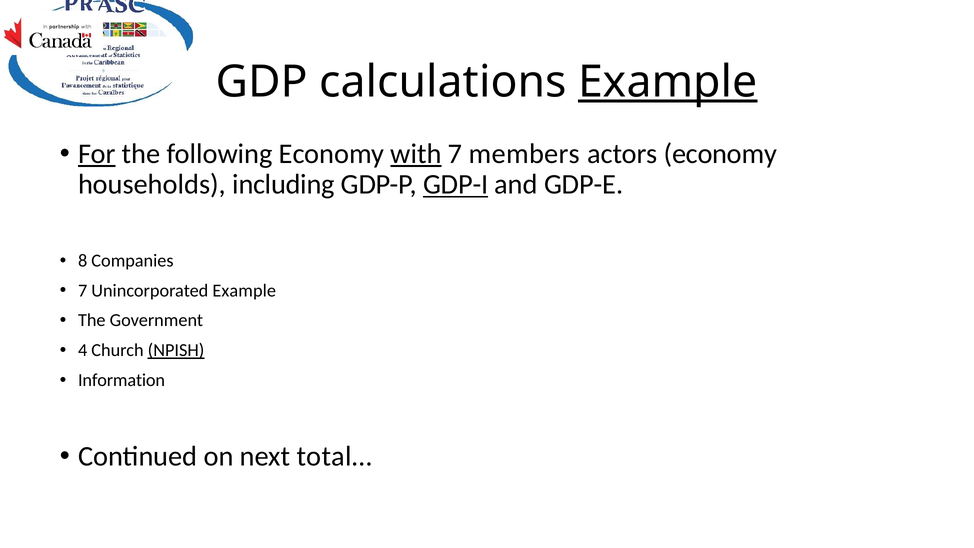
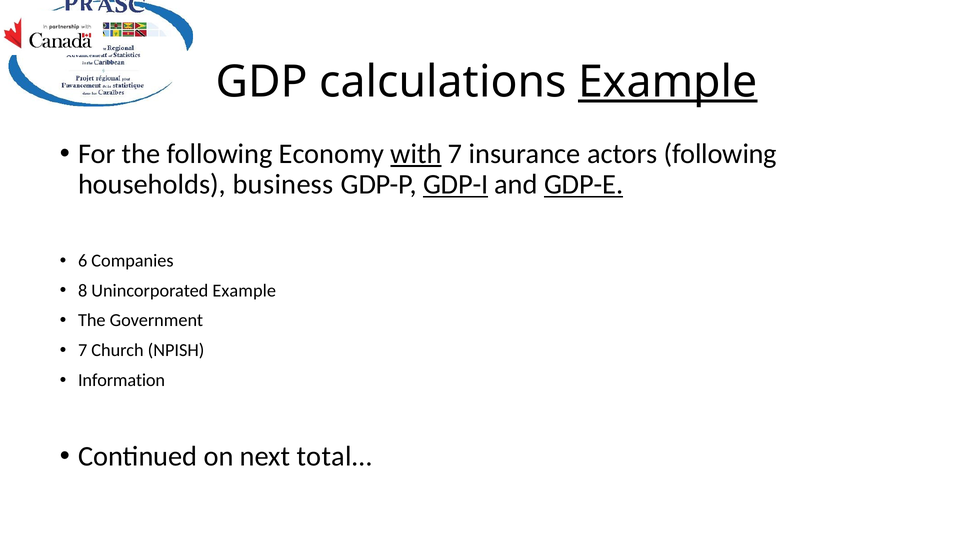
For underline: present -> none
members: members -> insurance
actors economy: economy -> following
including: including -> business
GDP-E underline: none -> present
8: 8 -> 6
7 at (83, 291): 7 -> 8
4 at (83, 350): 4 -> 7
NPISH underline: present -> none
